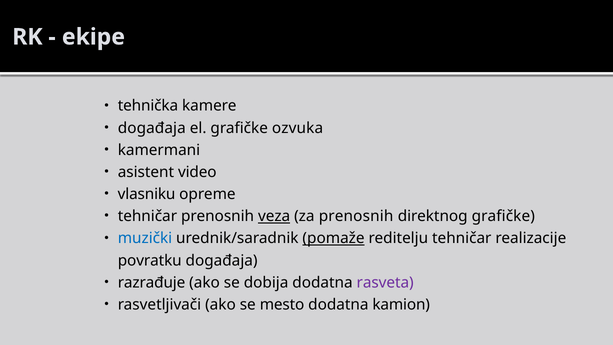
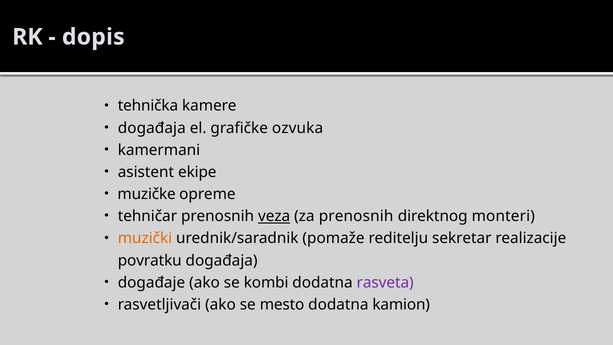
ekipe: ekipe -> dopis
video: video -> ekipe
vlasniku: vlasniku -> muzičke
direktnog grafičke: grafičke -> monteri
muzički colour: blue -> orange
pomaže underline: present -> none
reditelju tehničar: tehničar -> sekretar
razrađuje: razrađuje -> događaje
dobija: dobija -> kombi
